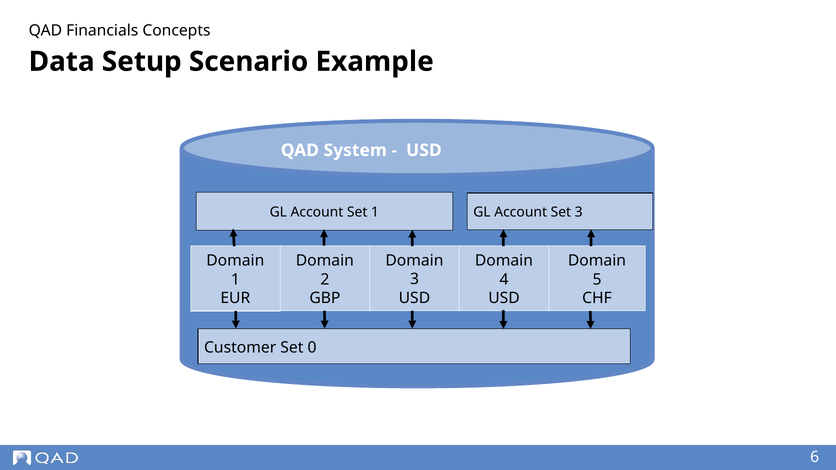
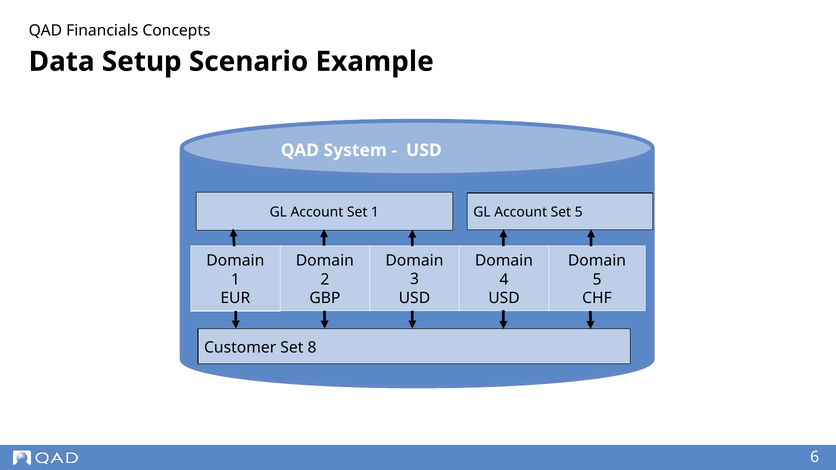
Set 3: 3 -> 5
0: 0 -> 8
